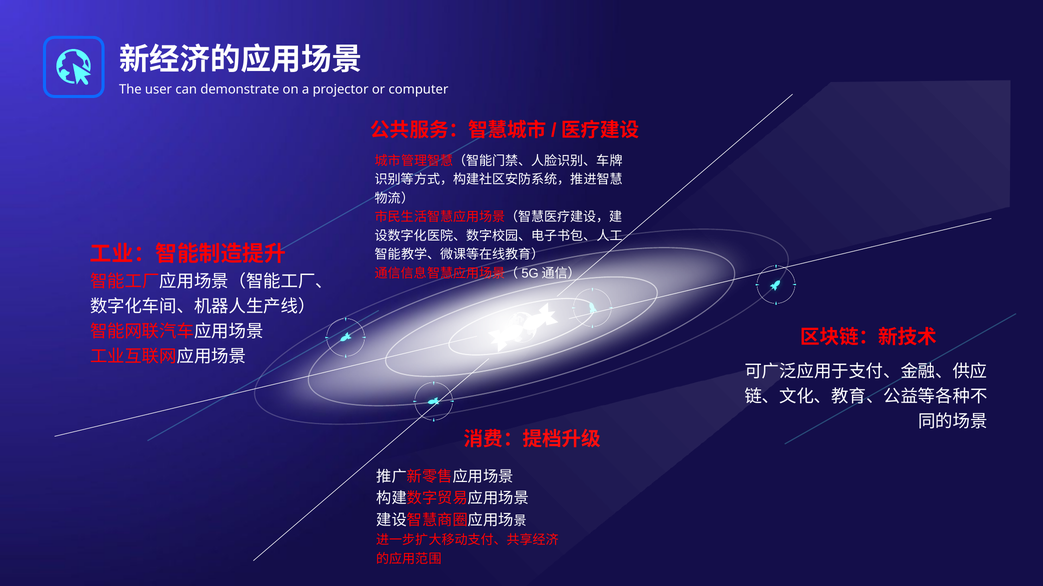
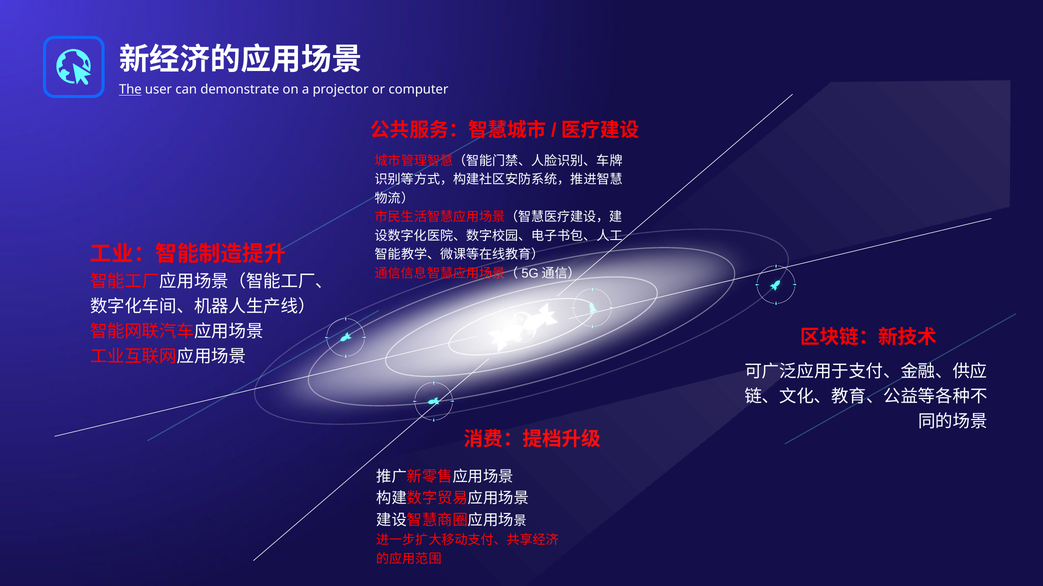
The underline: none -> present
